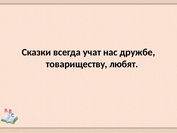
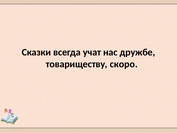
любят: любят -> скоро
